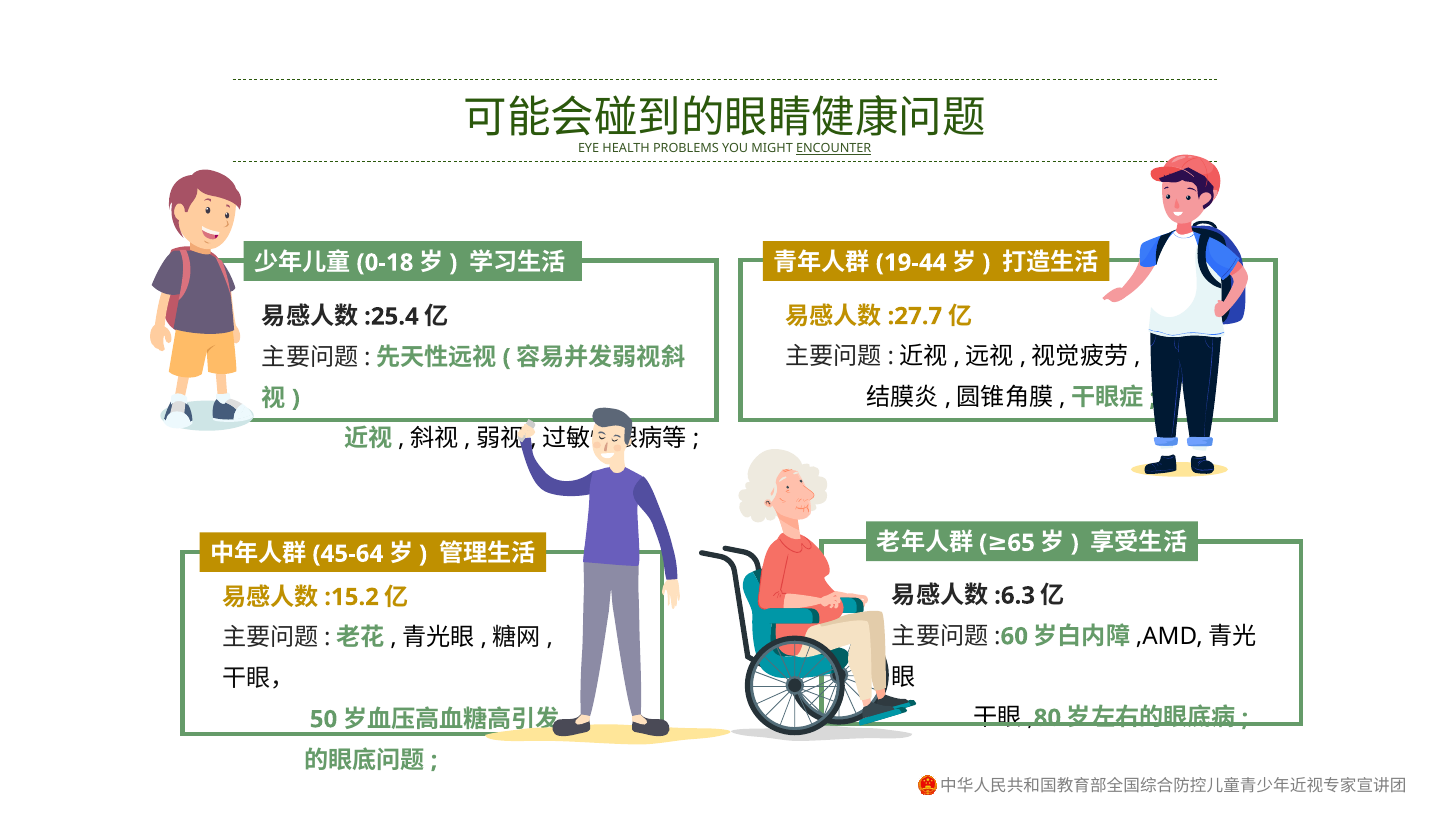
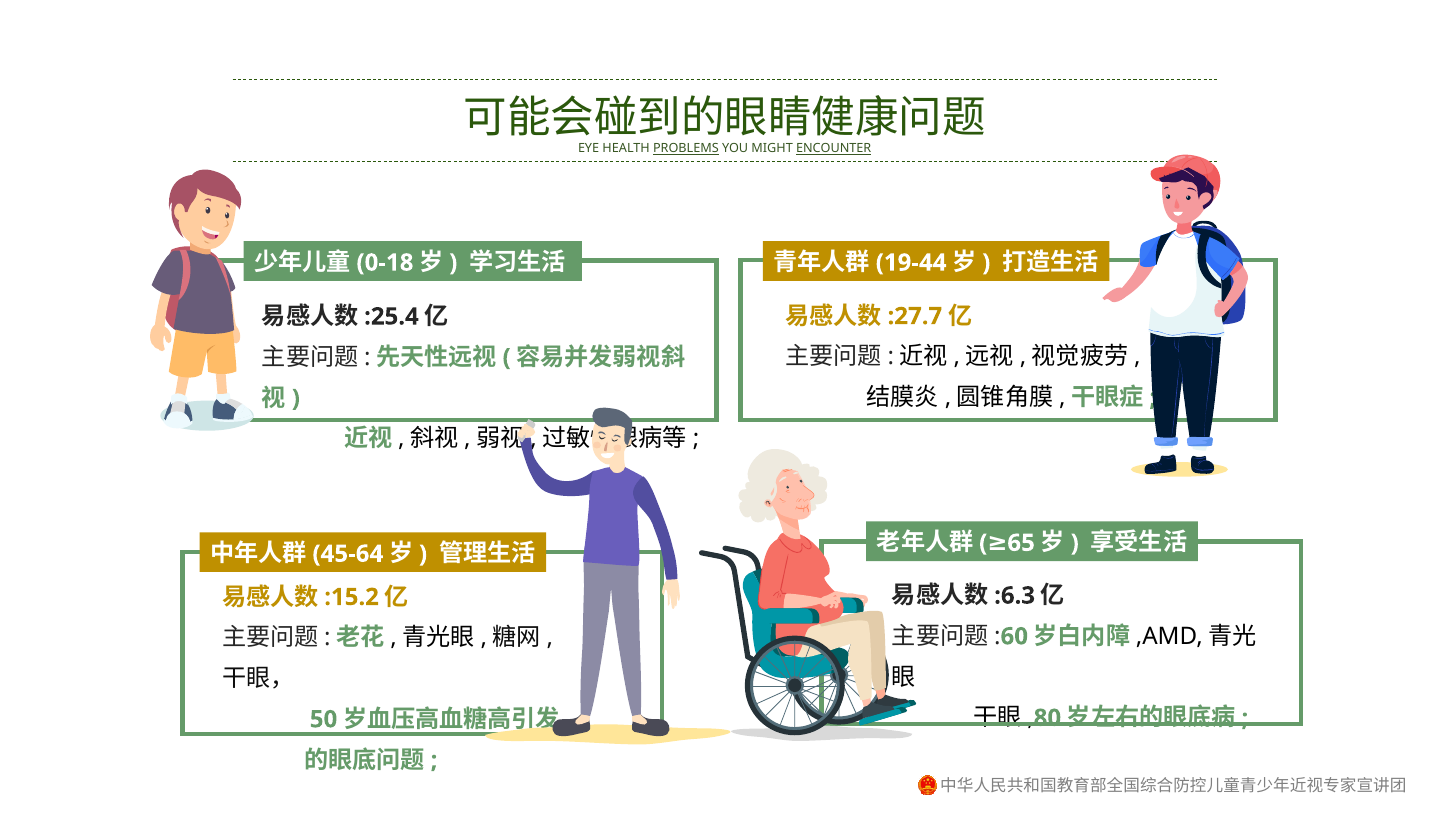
PROBLEMS underline: none -> present
